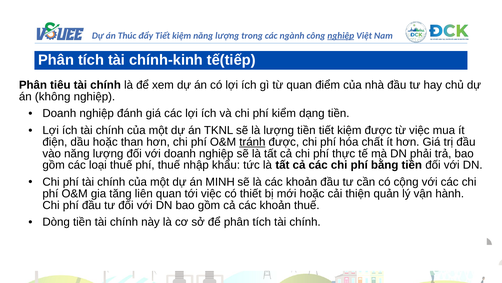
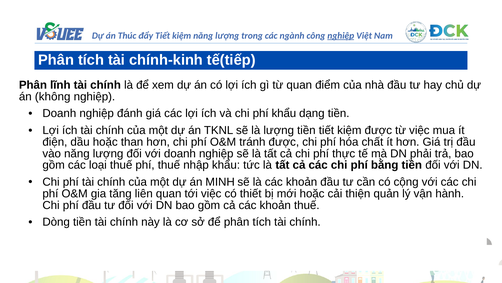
tiêu: tiêu -> lĩnh
phí kiểm: kiểm -> khẩu
tránh underline: present -> none
